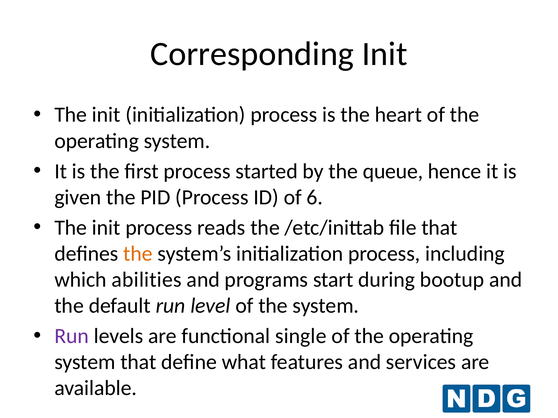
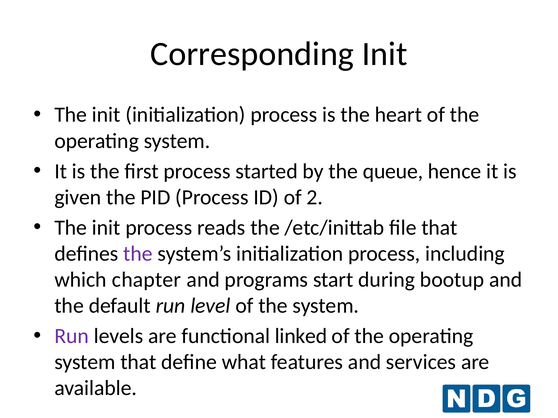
6: 6 -> 2
the at (138, 254) colour: orange -> purple
abilities: abilities -> chapter
single: single -> linked
